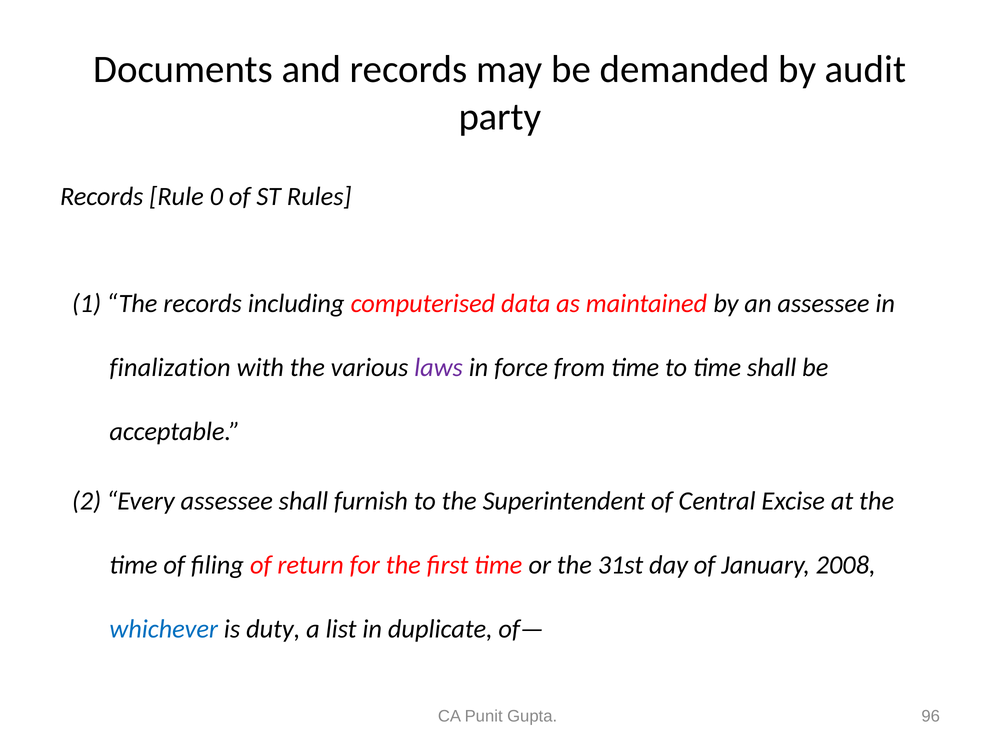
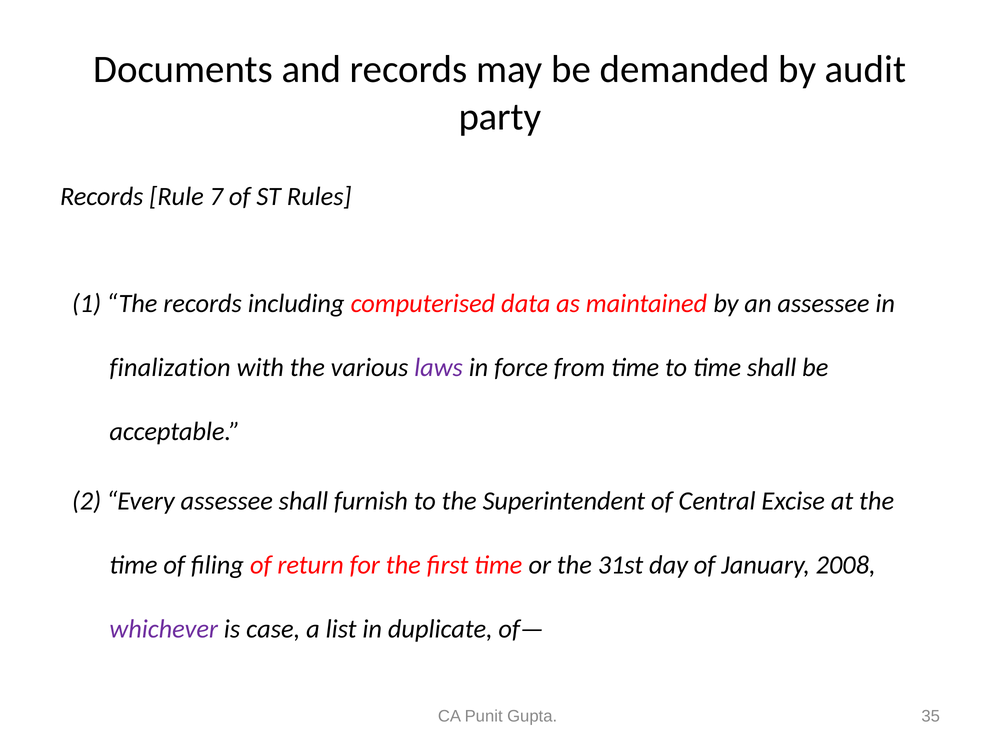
0: 0 -> 7
whichever colour: blue -> purple
duty: duty -> case
96: 96 -> 35
